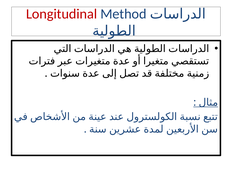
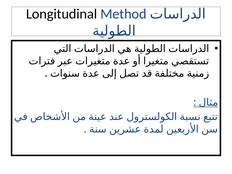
Longitudinal colour: red -> black
